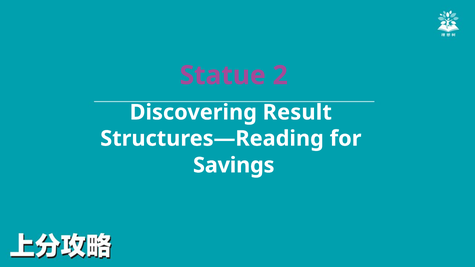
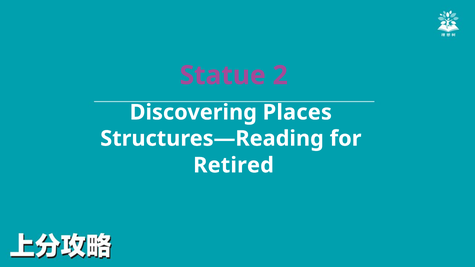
Result: Result -> Places
Savings: Savings -> Retired
